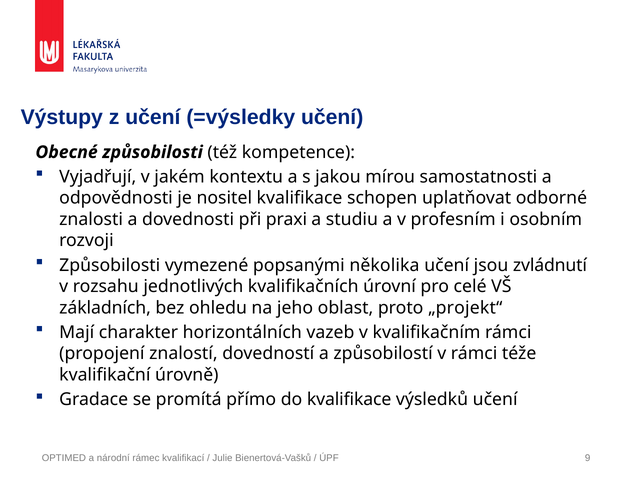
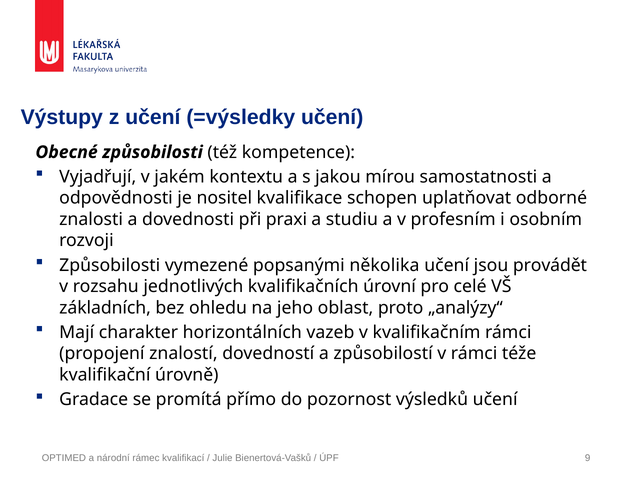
zvládnutí: zvládnutí -> provádět
„projekt“: „projekt“ -> „analýzy“
do kvalifikace: kvalifikace -> pozornost
